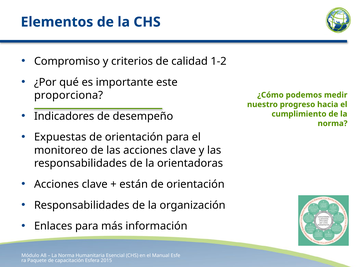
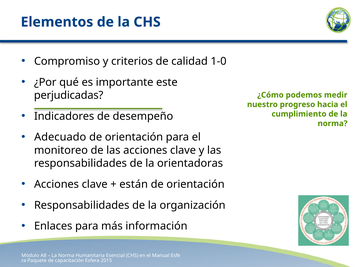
1-2: 1-2 -> 1-0
proporciona: proporciona -> perjudicadas
Expuestas: Expuestas -> Adecuado
